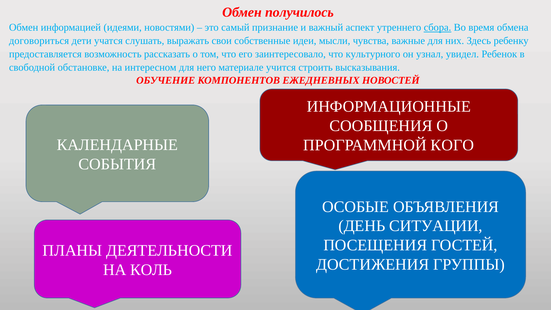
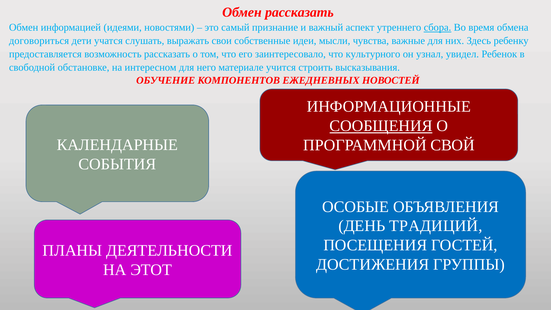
Обмен получилось: получилось -> рассказать
СООБЩЕНИЯ underline: none -> present
КОГО: КОГО -> СВОЙ
СИТУАЦИИ: СИТУАЦИИ -> ТРАДИЦИЙ
КОЛЬ: КОЛЬ -> ЭТОТ
